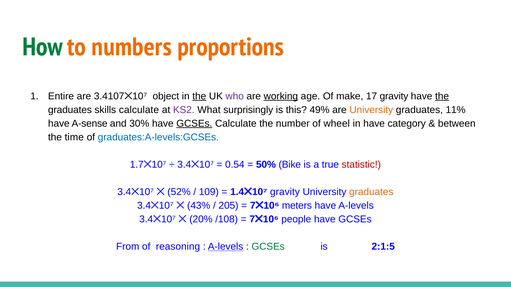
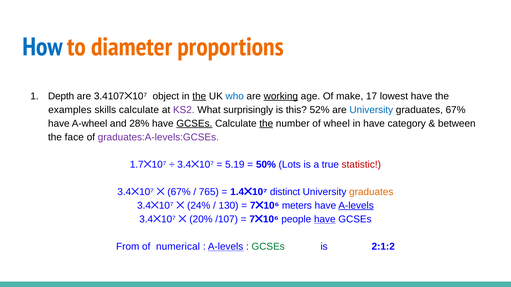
How colour: green -> blue
numbers: numbers -> diameter
Entire: Entire -> Depth
who colour: purple -> blue
17 gravity: gravity -> lowest
the at (442, 96) underline: present -> none
graduates at (70, 110): graduates -> examples
49%: 49% -> 52%
University at (371, 110) colour: orange -> blue
graduates 11%: 11% -> 67%
A-sense: A-sense -> A-wheel
30%: 30% -> 28%
the at (266, 124) underline: none -> present
time: time -> face
graduates:A-levels:GCSEs colour: blue -> purple
0.54: 0.54 -> 5.19
Bike: Bike -> Lots
52% at (179, 192): 52% -> 67%
109: 109 -> 765
gravity at (285, 192): gravity -> distinct
43%: 43% -> 24%
205: 205 -> 130
A-levels at (356, 206) underline: none -> present
/108: /108 -> /107
have at (325, 220) underline: none -> present
reasoning: reasoning -> numerical
2:1:5: 2:1:5 -> 2:1:2
